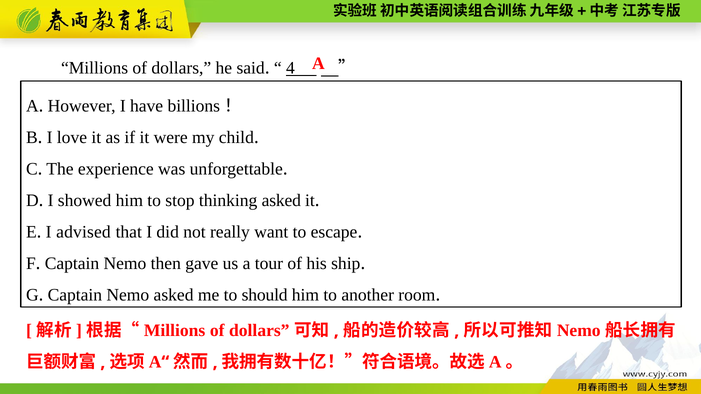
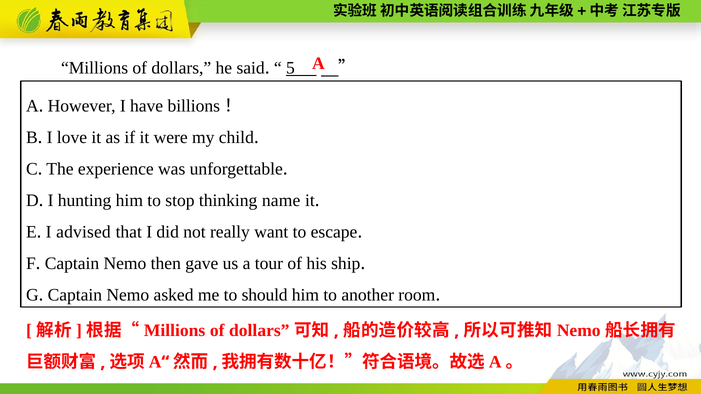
4: 4 -> 5
showed: showed -> hunting
thinking asked: asked -> name
